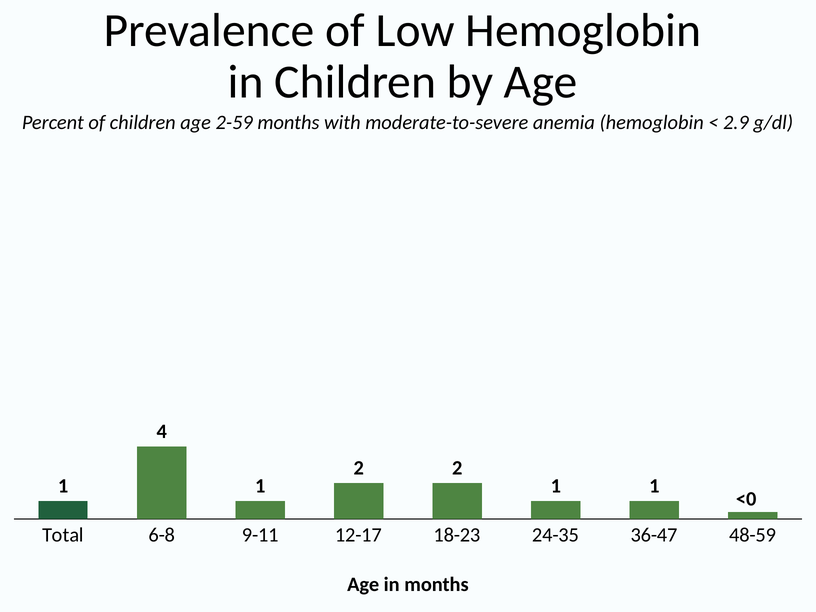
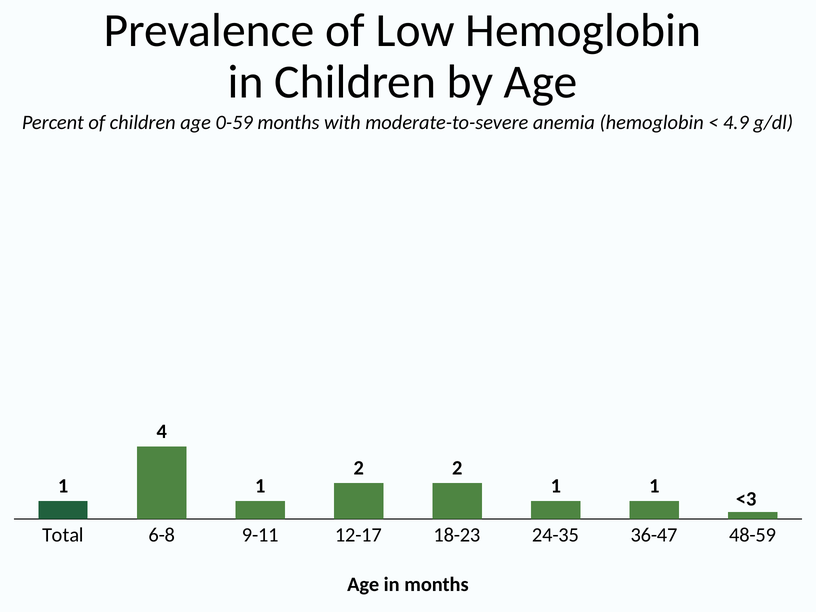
2-59: 2-59 -> 0-59
2.9: 2.9 -> 4.9
<0: <0 -> <3
